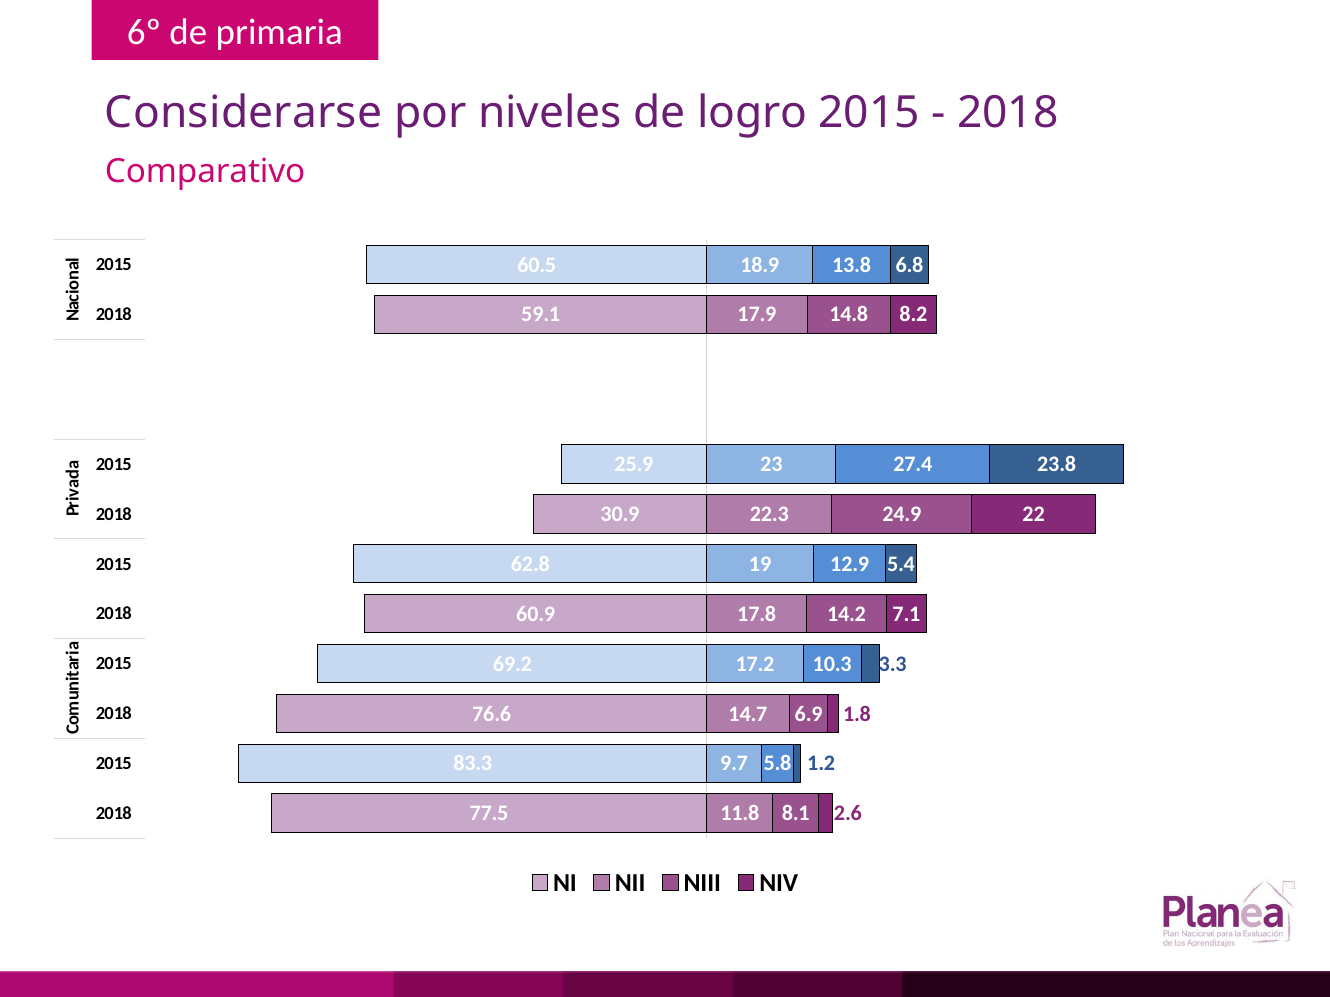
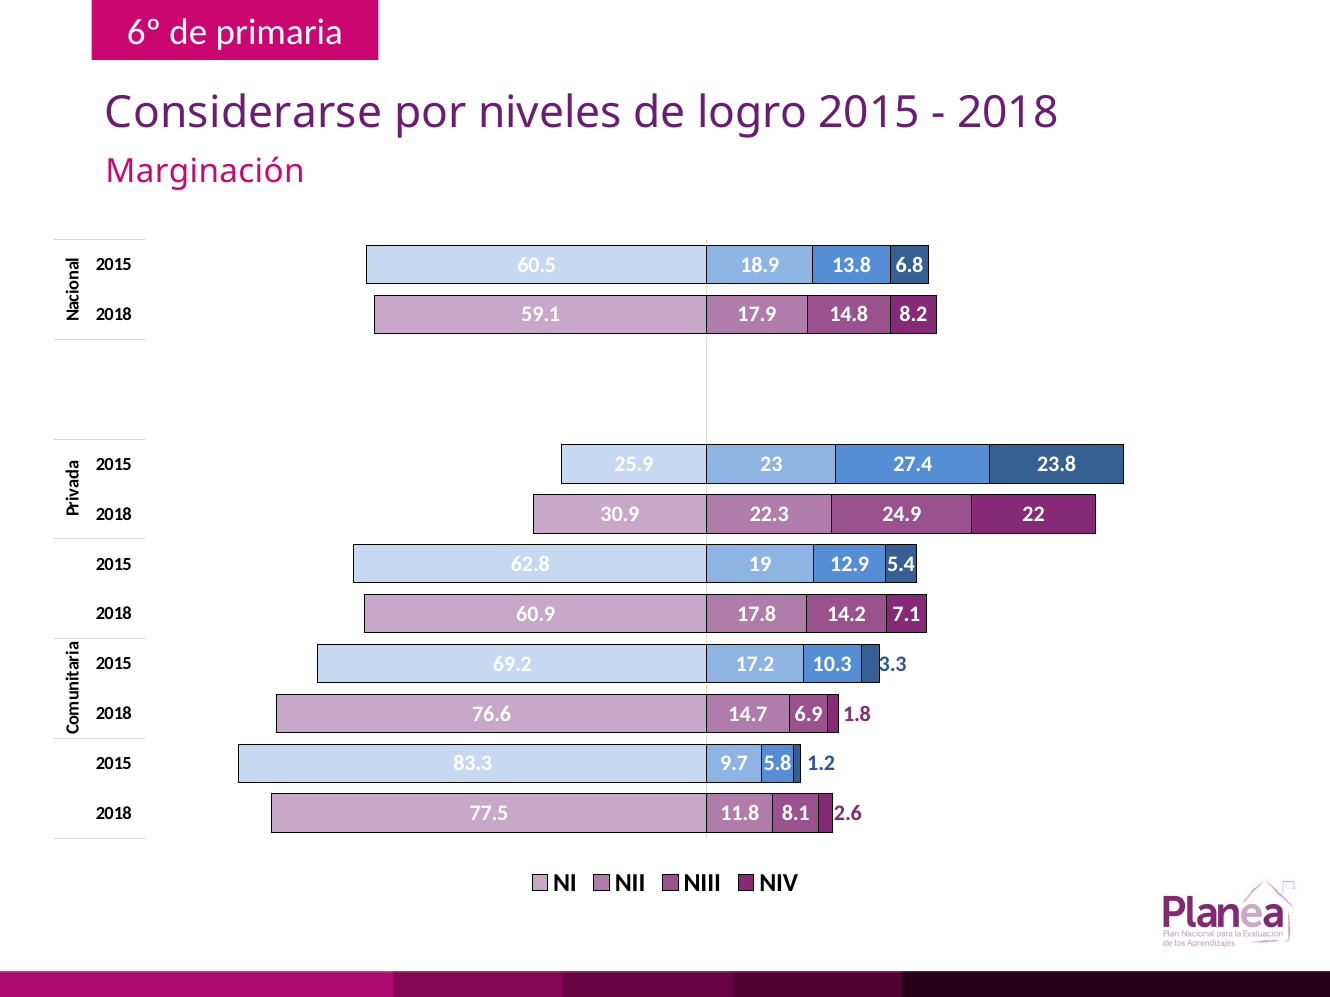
Comparativo: Comparativo -> Marginación
